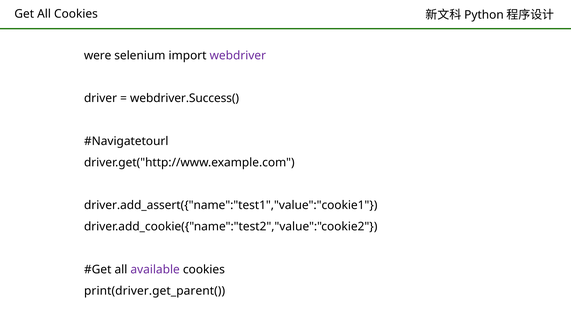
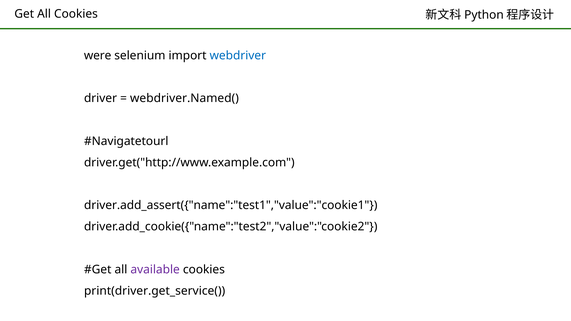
webdriver colour: purple -> blue
webdriver.Success(: webdriver.Success( -> webdriver.Named(
print(driver.get_parent(: print(driver.get_parent( -> print(driver.get_service(
